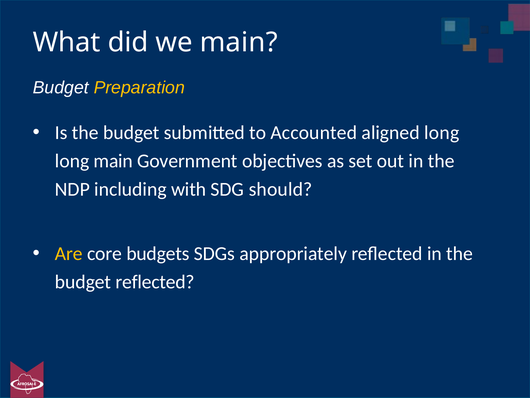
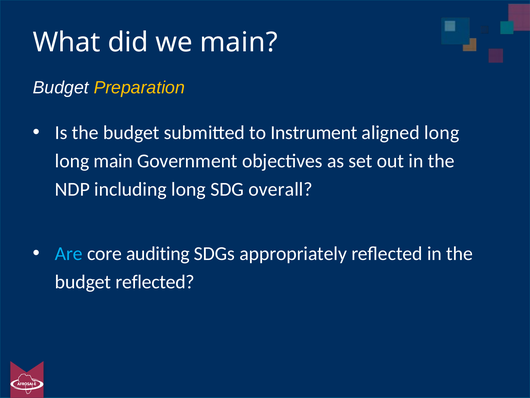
Accounted: Accounted -> Instrument
including with: with -> long
should: should -> overall
Are colour: yellow -> light blue
budgets: budgets -> auditing
